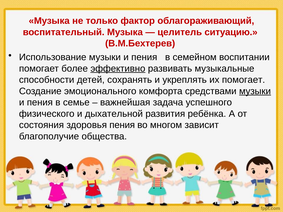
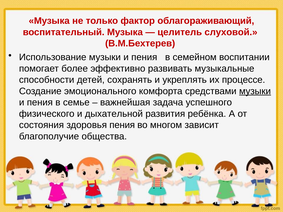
ситуацию: ситуацию -> слуховой
эффективно underline: present -> none
их помогает: помогает -> процессе
